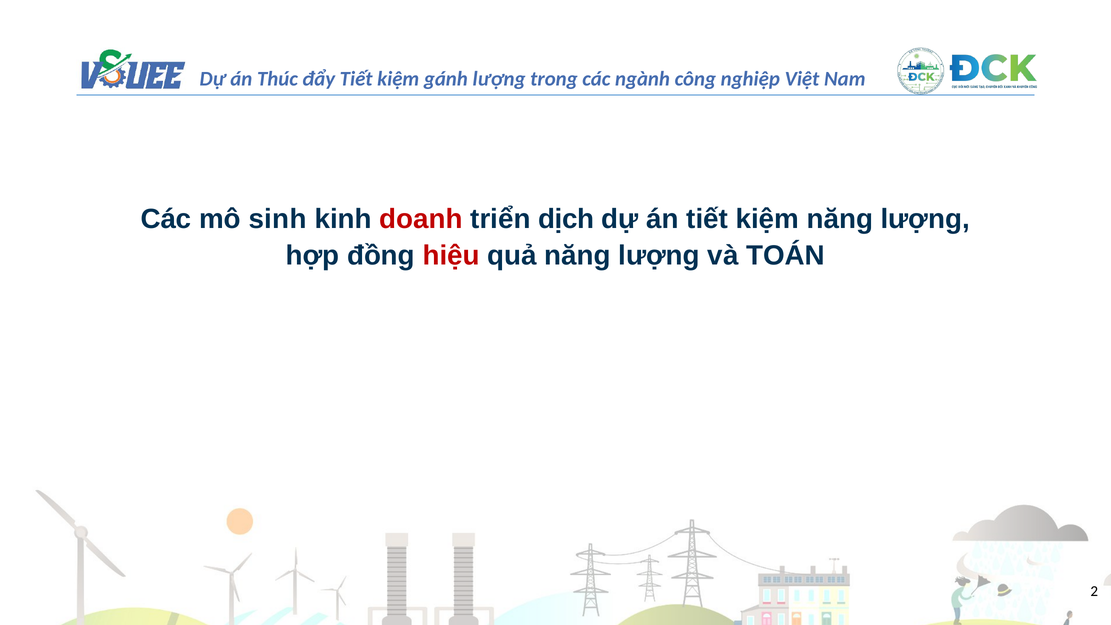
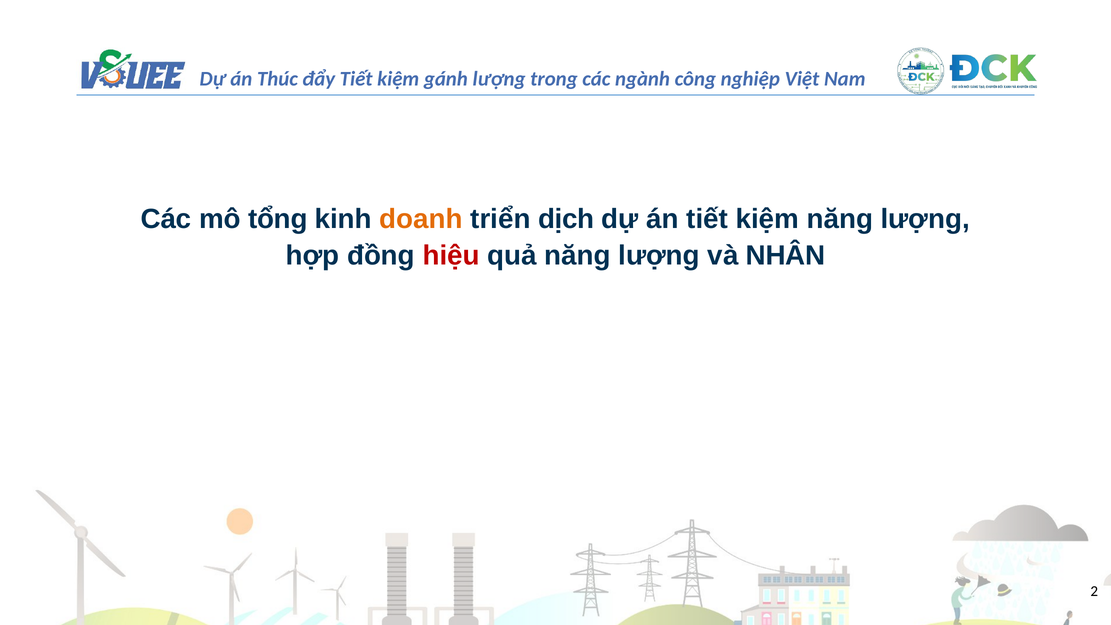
sinh: sinh -> tổng
doanh colour: red -> orange
TOÁN: TOÁN -> NHÂN
